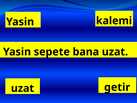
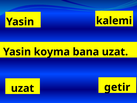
sepete: sepete -> koyma
